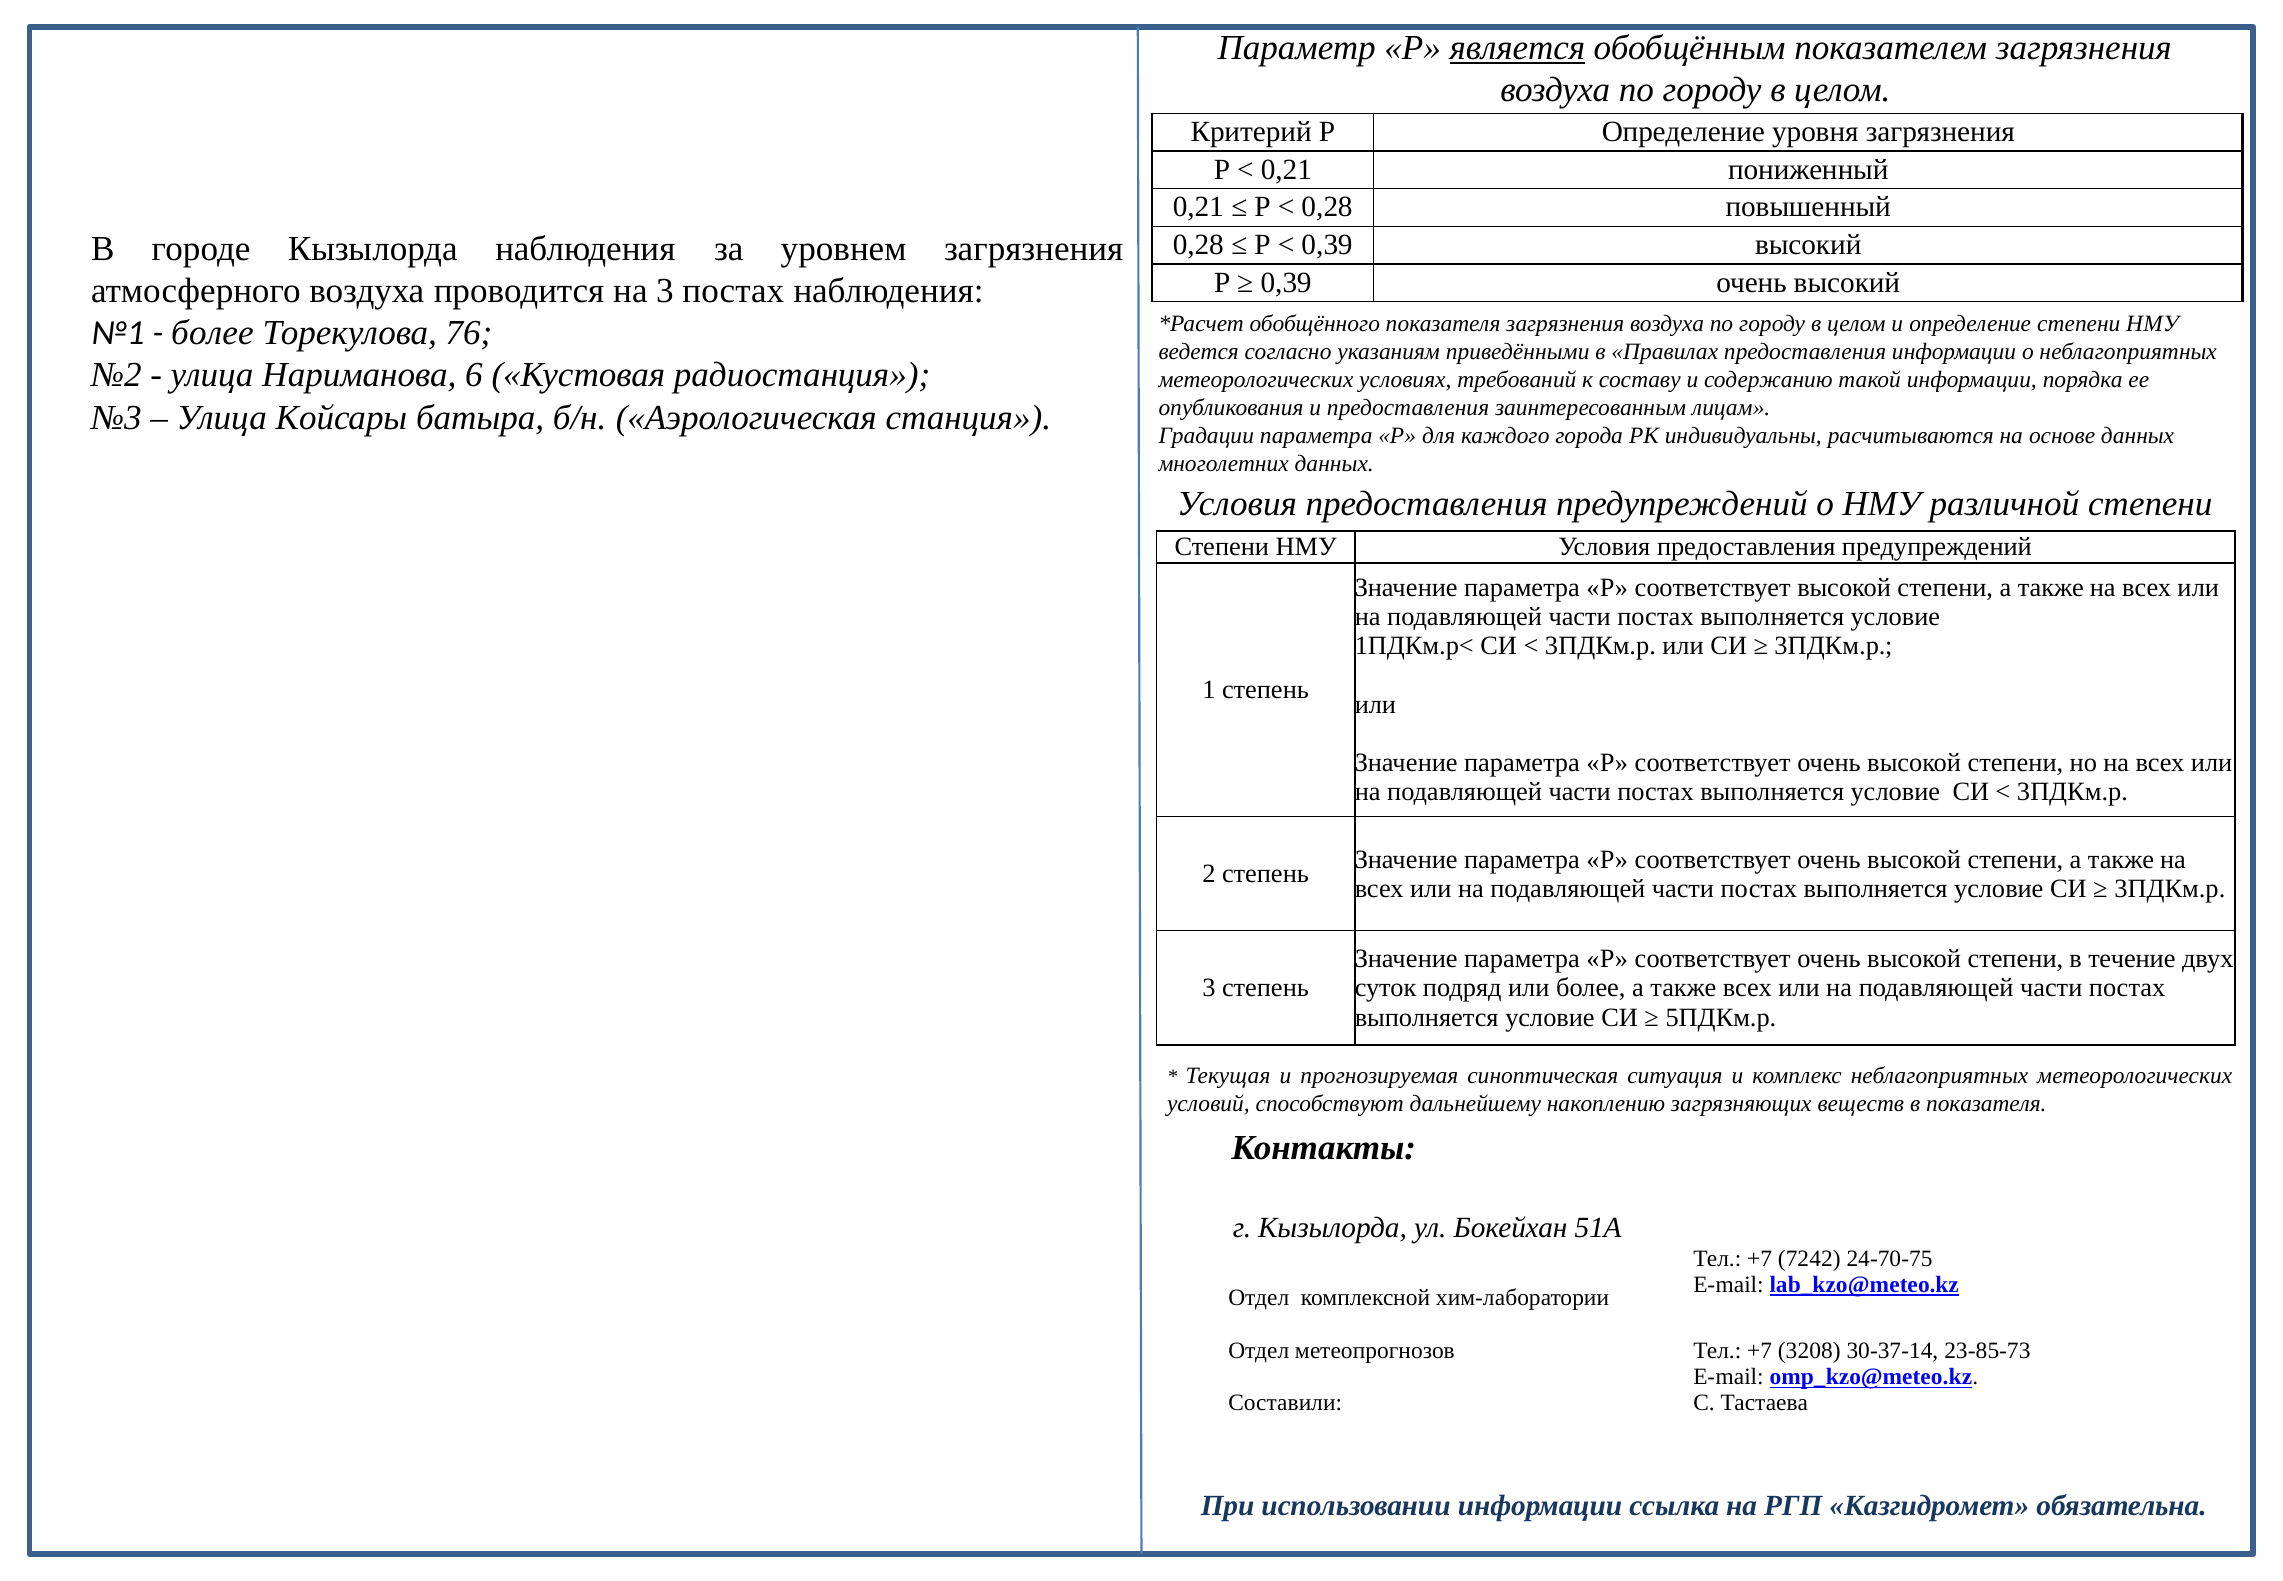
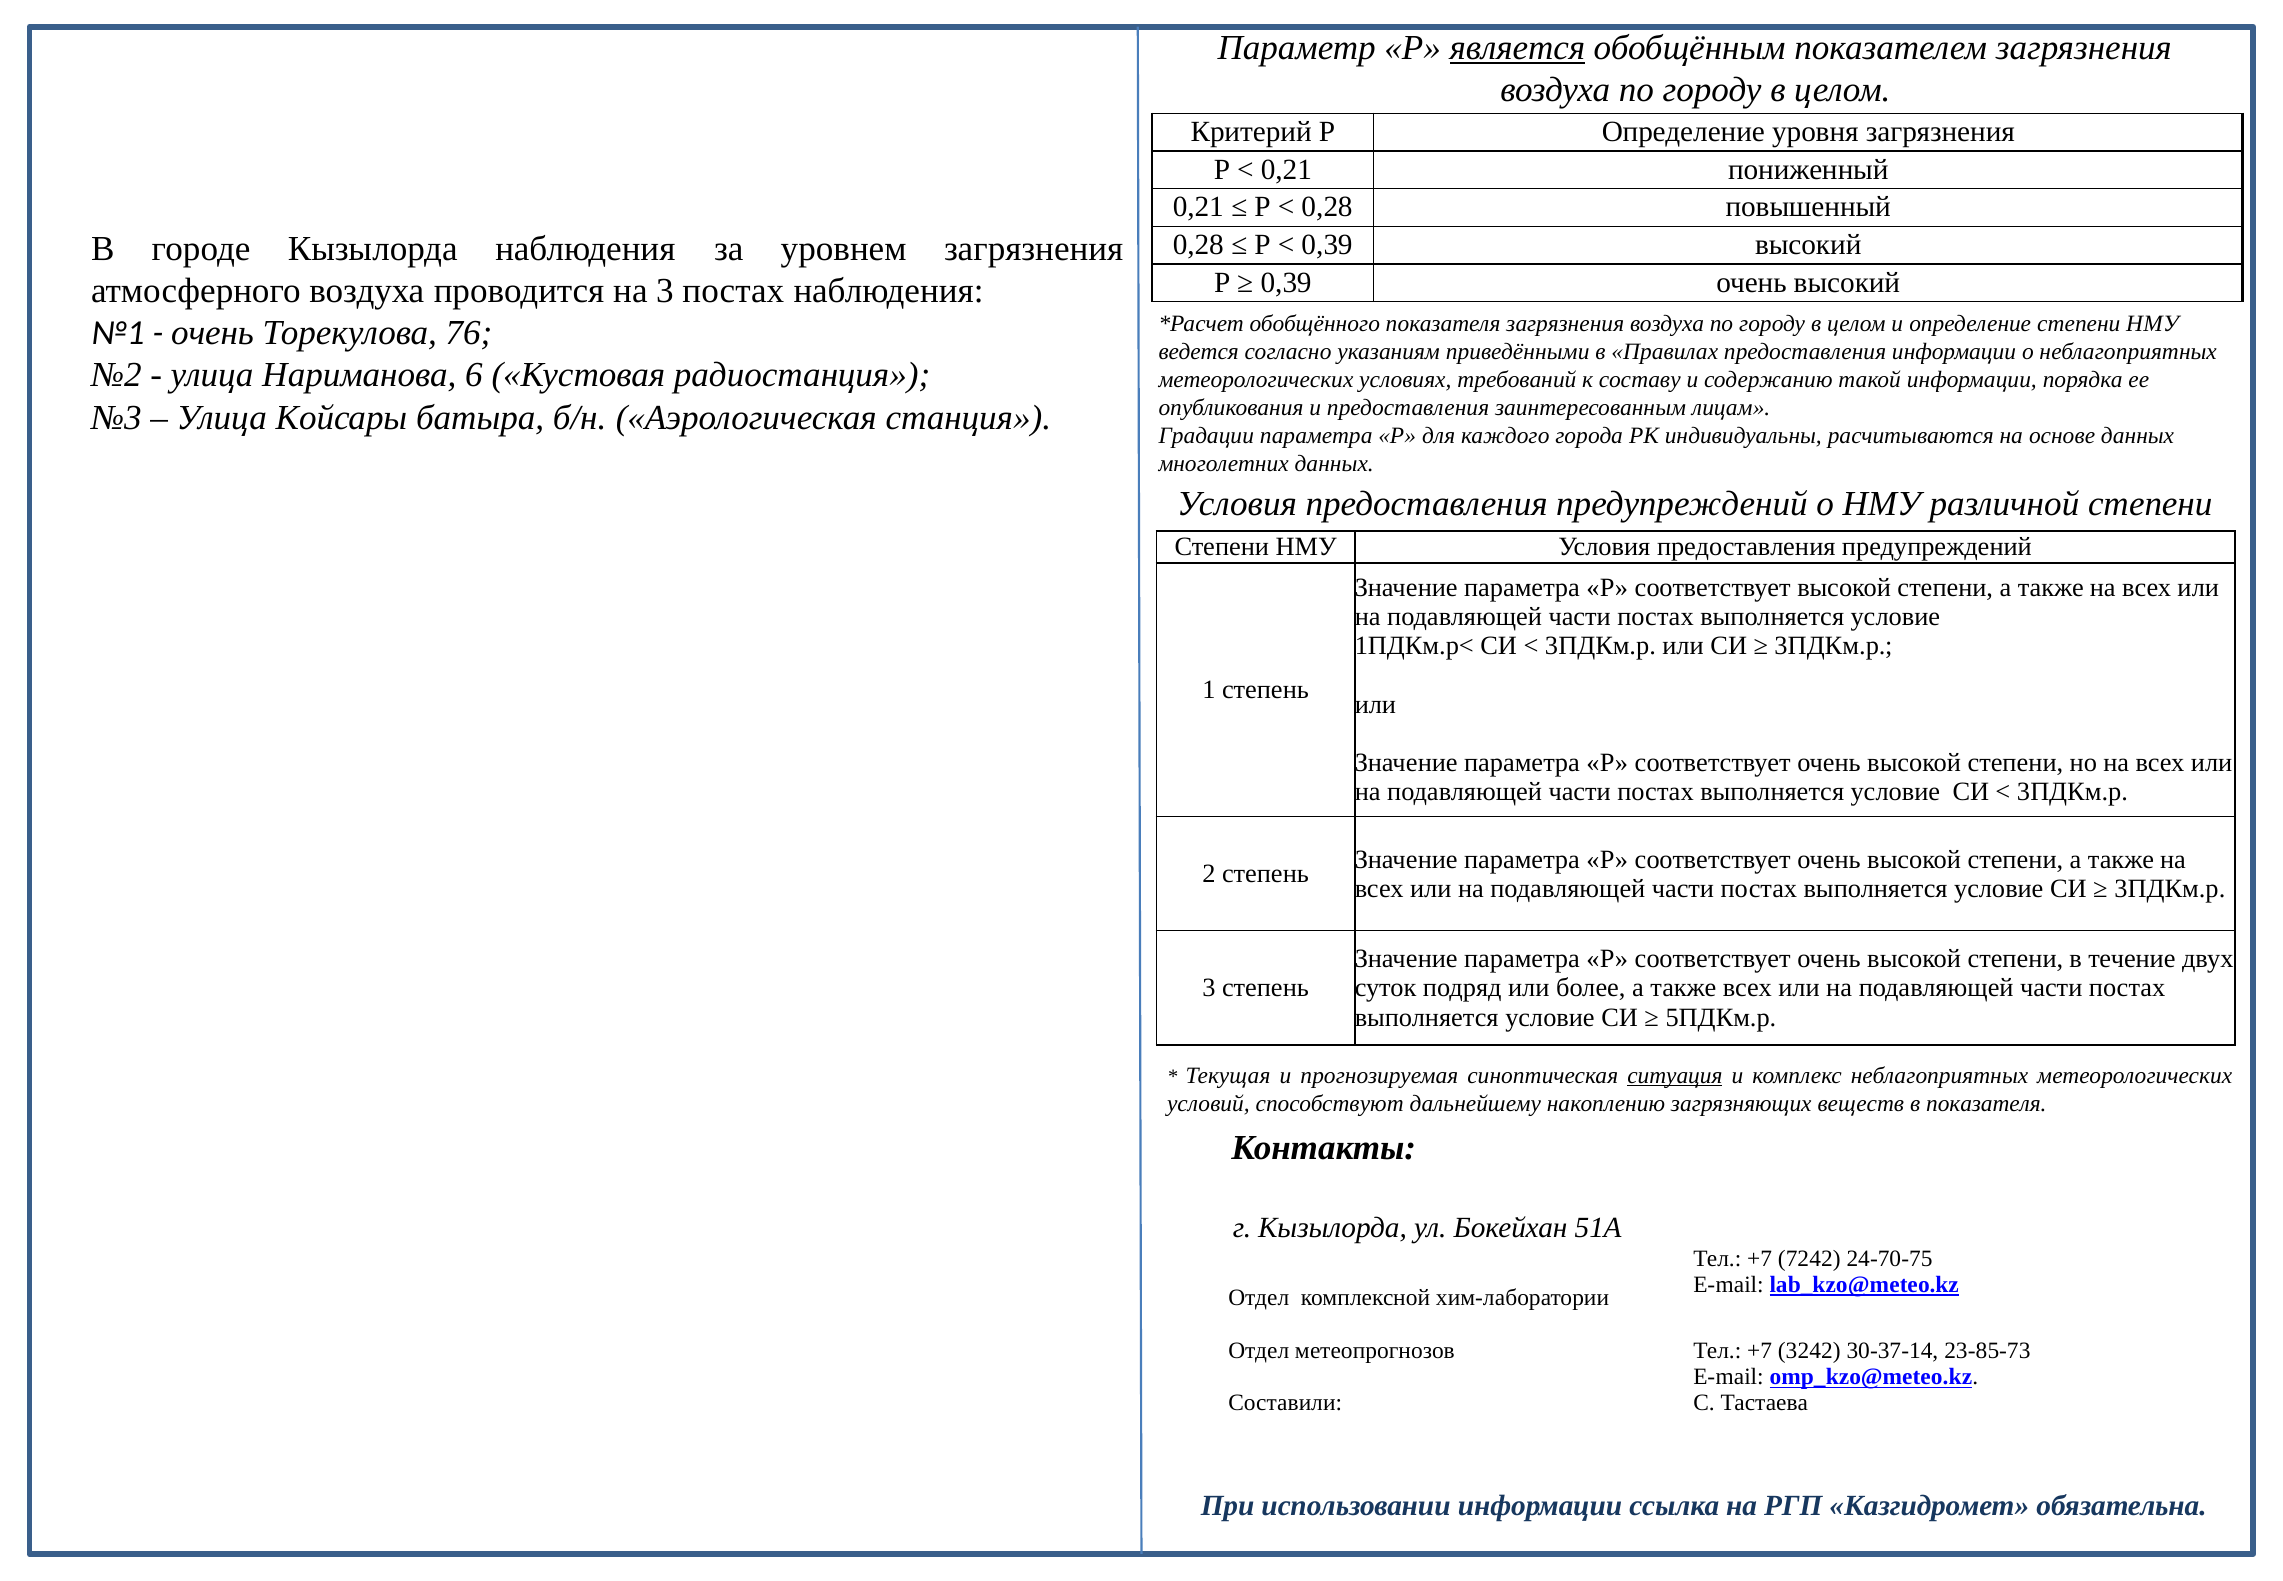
более at (212, 333): более -> очень
ситуация underline: none -> present
3208: 3208 -> 3242
